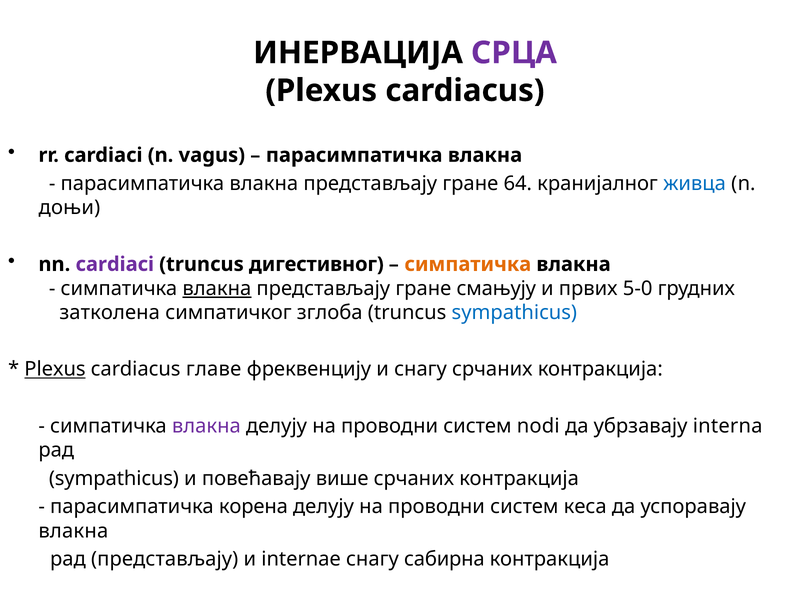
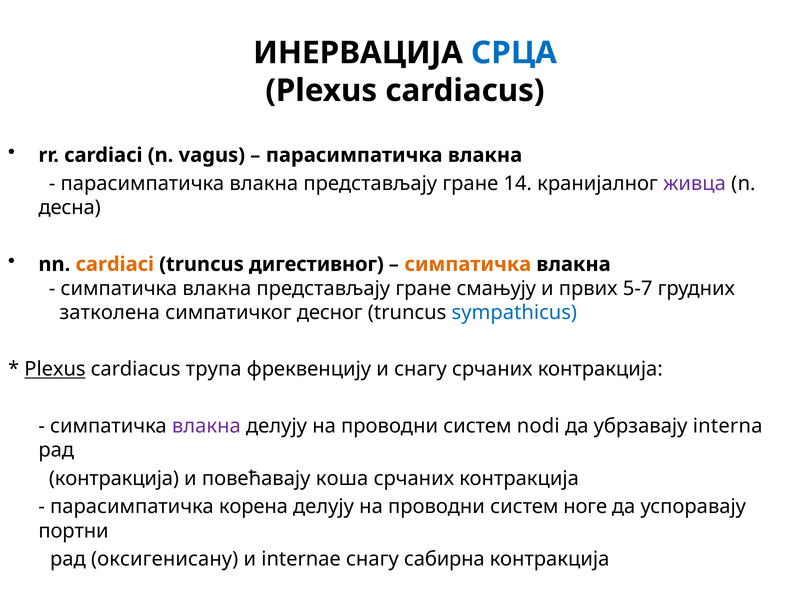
СРЦА colour: purple -> blue
64: 64 -> 14
живца colour: blue -> purple
доњи: доњи -> десна
cardiaci at (115, 264) colour: purple -> orange
влакна at (217, 289) underline: present -> none
5-0: 5-0 -> 5-7
зглоба: зглоба -> десног
главе: главе -> трупа
sympathicus at (114, 478): sympathicus -> контракција
више: више -> коша
кеса: кеса -> ноге
влакна at (73, 531): влакна -> портни
рад представљају: представљају -> оксигенисану
